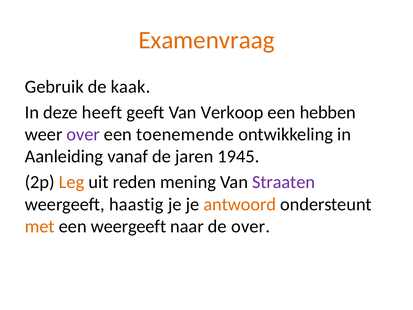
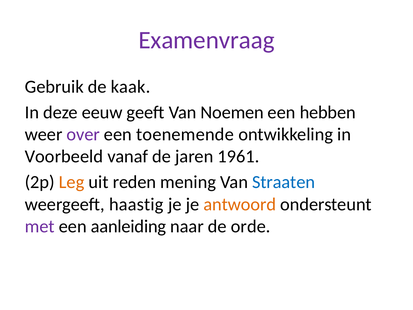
Examenvraag colour: orange -> purple
heeft: heeft -> eeuw
Verkoop: Verkoop -> Noemen
Aanleiding: Aanleiding -> Voorbeeld
1945: 1945 -> 1961
Straaten colour: purple -> blue
met colour: orange -> purple
een weergeeft: weergeeft -> aanleiding
de over: over -> orde
